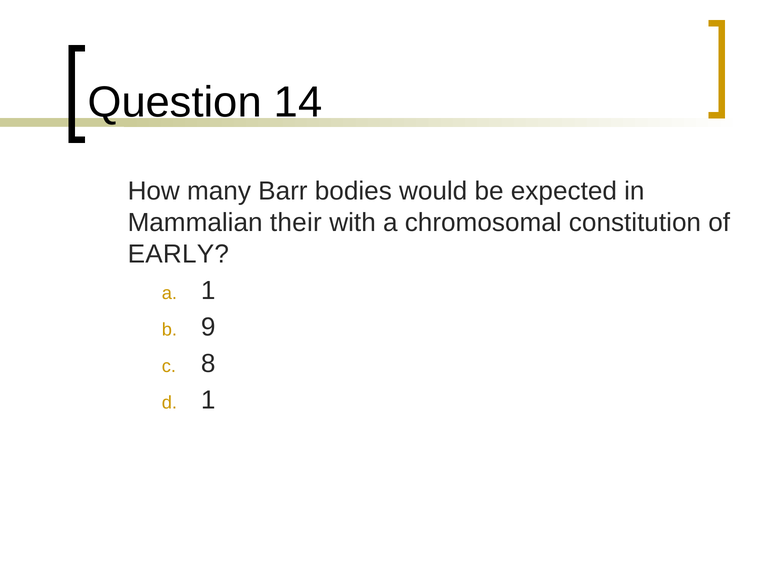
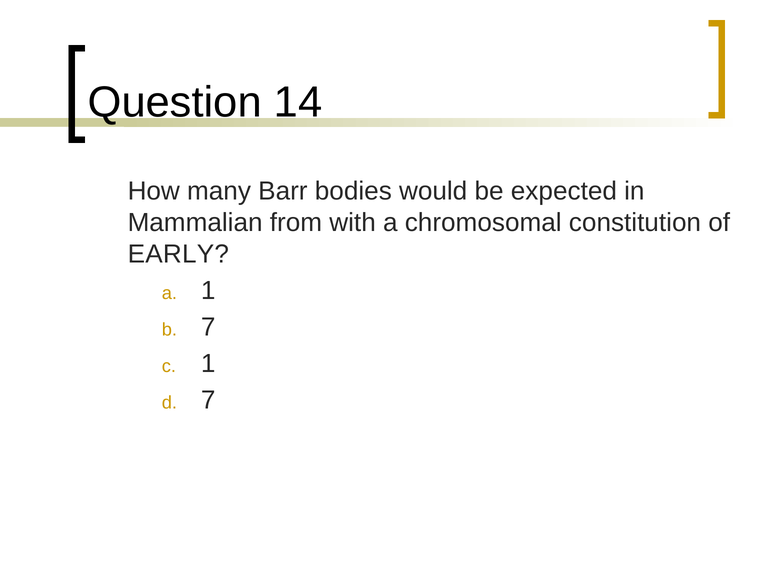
their: their -> from
9 at (208, 327): 9 -> 7
8 at (208, 364): 8 -> 1
1 at (208, 400): 1 -> 7
